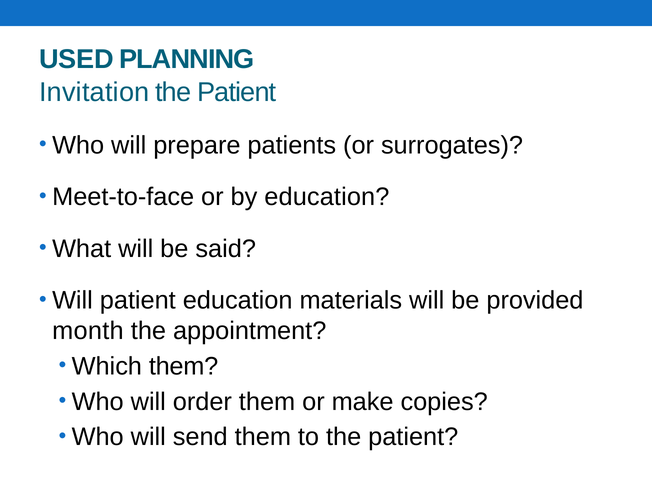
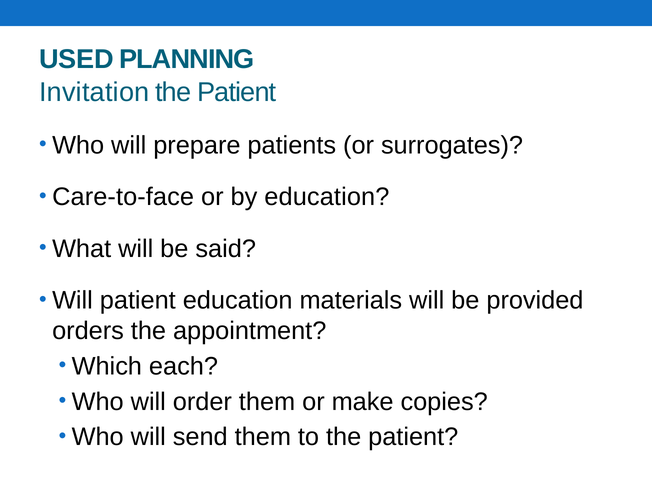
Meet-to-face: Meet-to-face -> Care-to-face
month: month -> orders
Which them: them -> each
